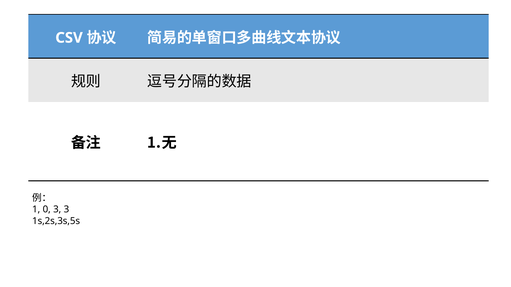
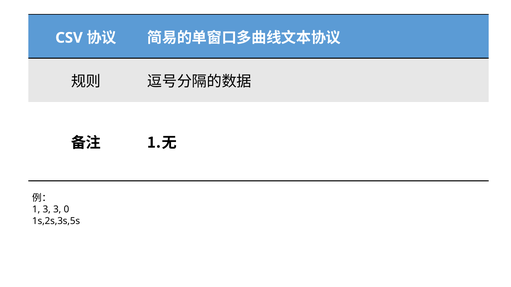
1 0: 0 -> 3
3 3: 3 -> 0
